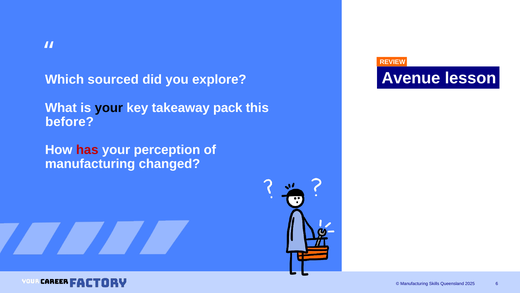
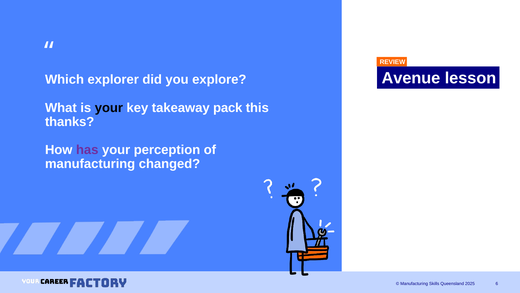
sourced: sourced -> explorer
before: before -> thanks
has colour: red -> purple
